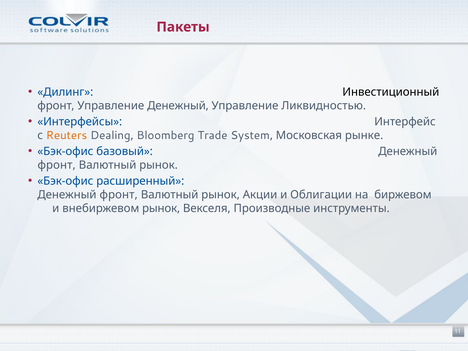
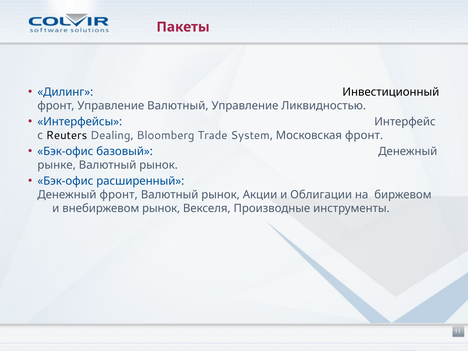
Управление Денежный: Денежный -> Валютный
Reuters colour: orange -> black
Московская рынке: рынке -> фронт
фронт at (57, 165): фронт -> рынке
